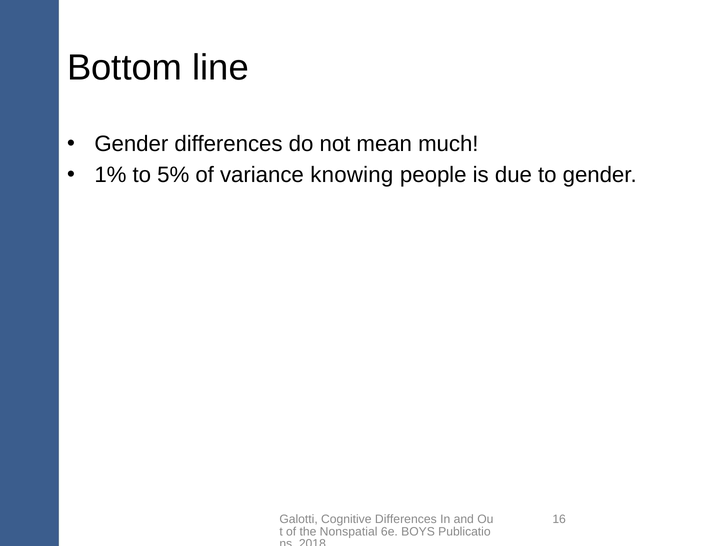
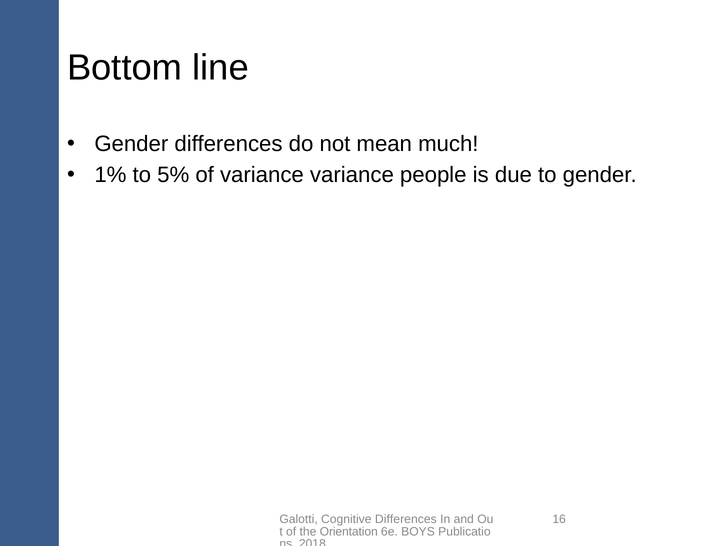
variance knowing: knowing -> variance
Nonspatial: Nonspatial -> Orientation
